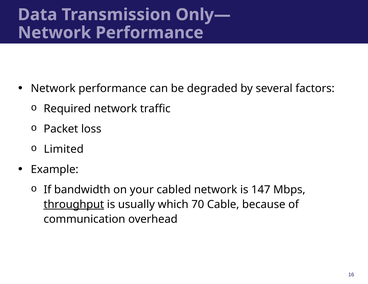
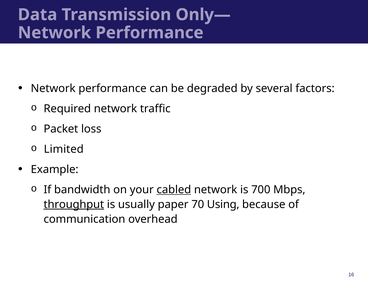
cabled underline: none -> present
147: 147 -> 700
which: which -> paper
Cable: Cable -> Using
